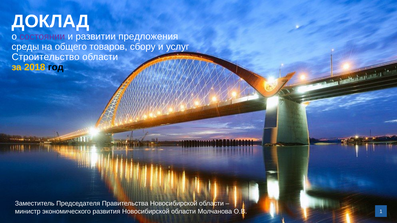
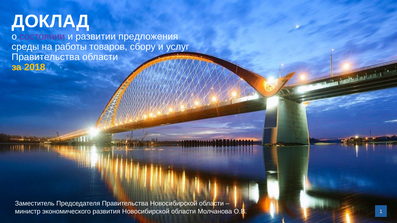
общего: общего -> работы
Строительство at (46, 57): Строительство -> Правительства
год colour: black -> blue
